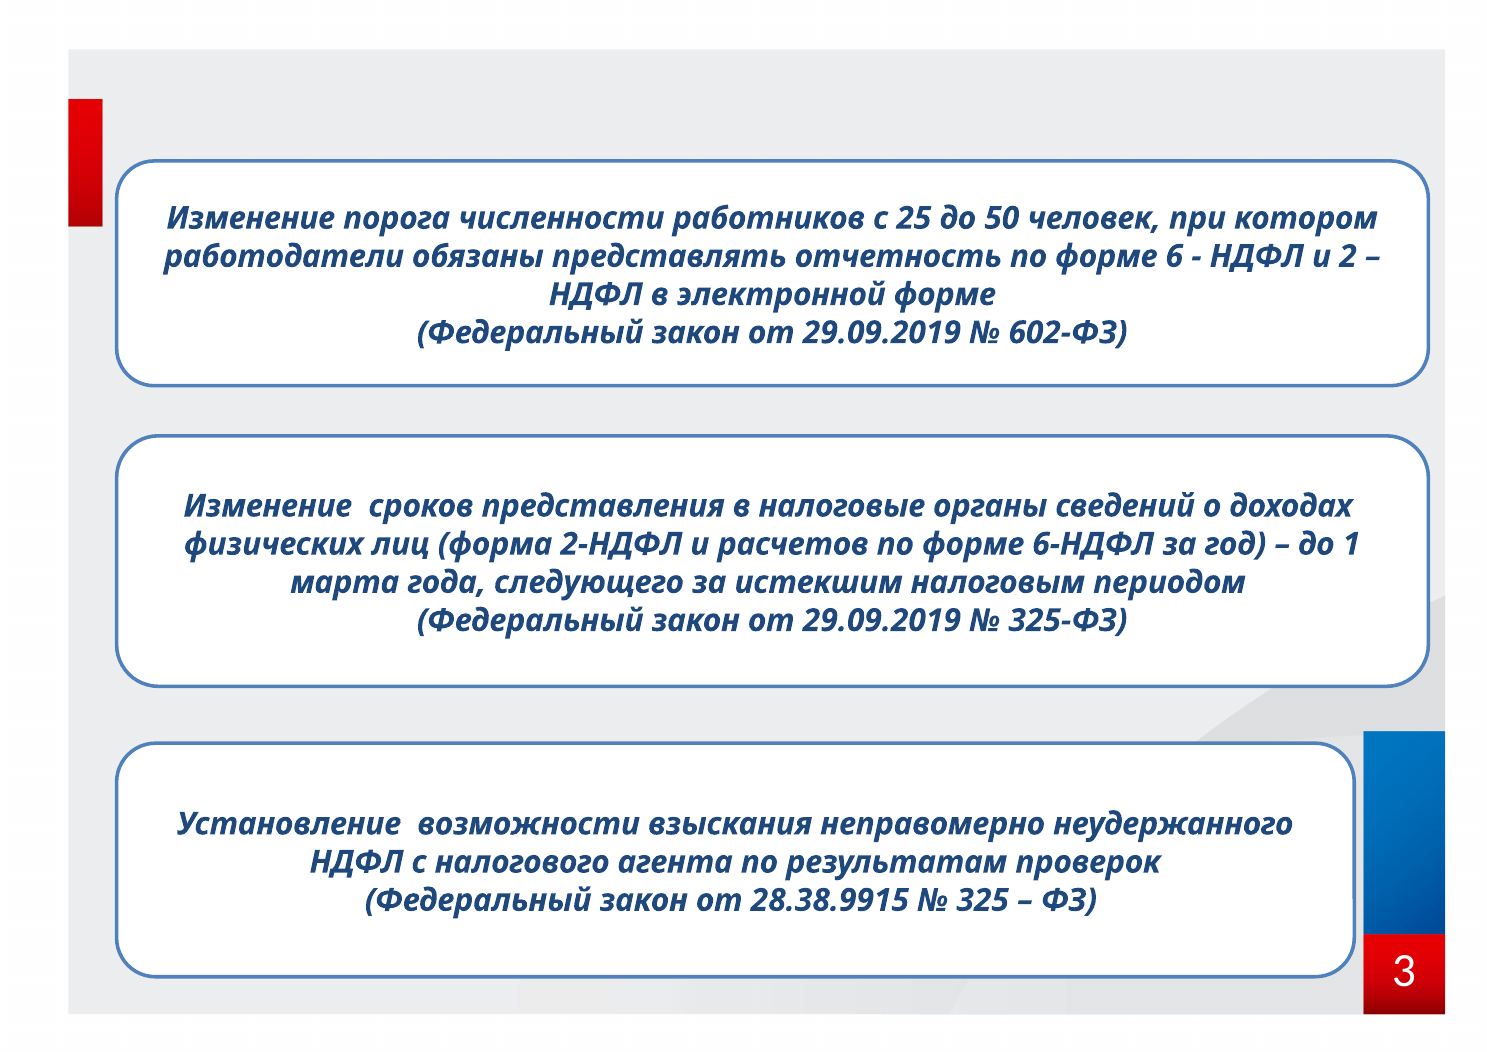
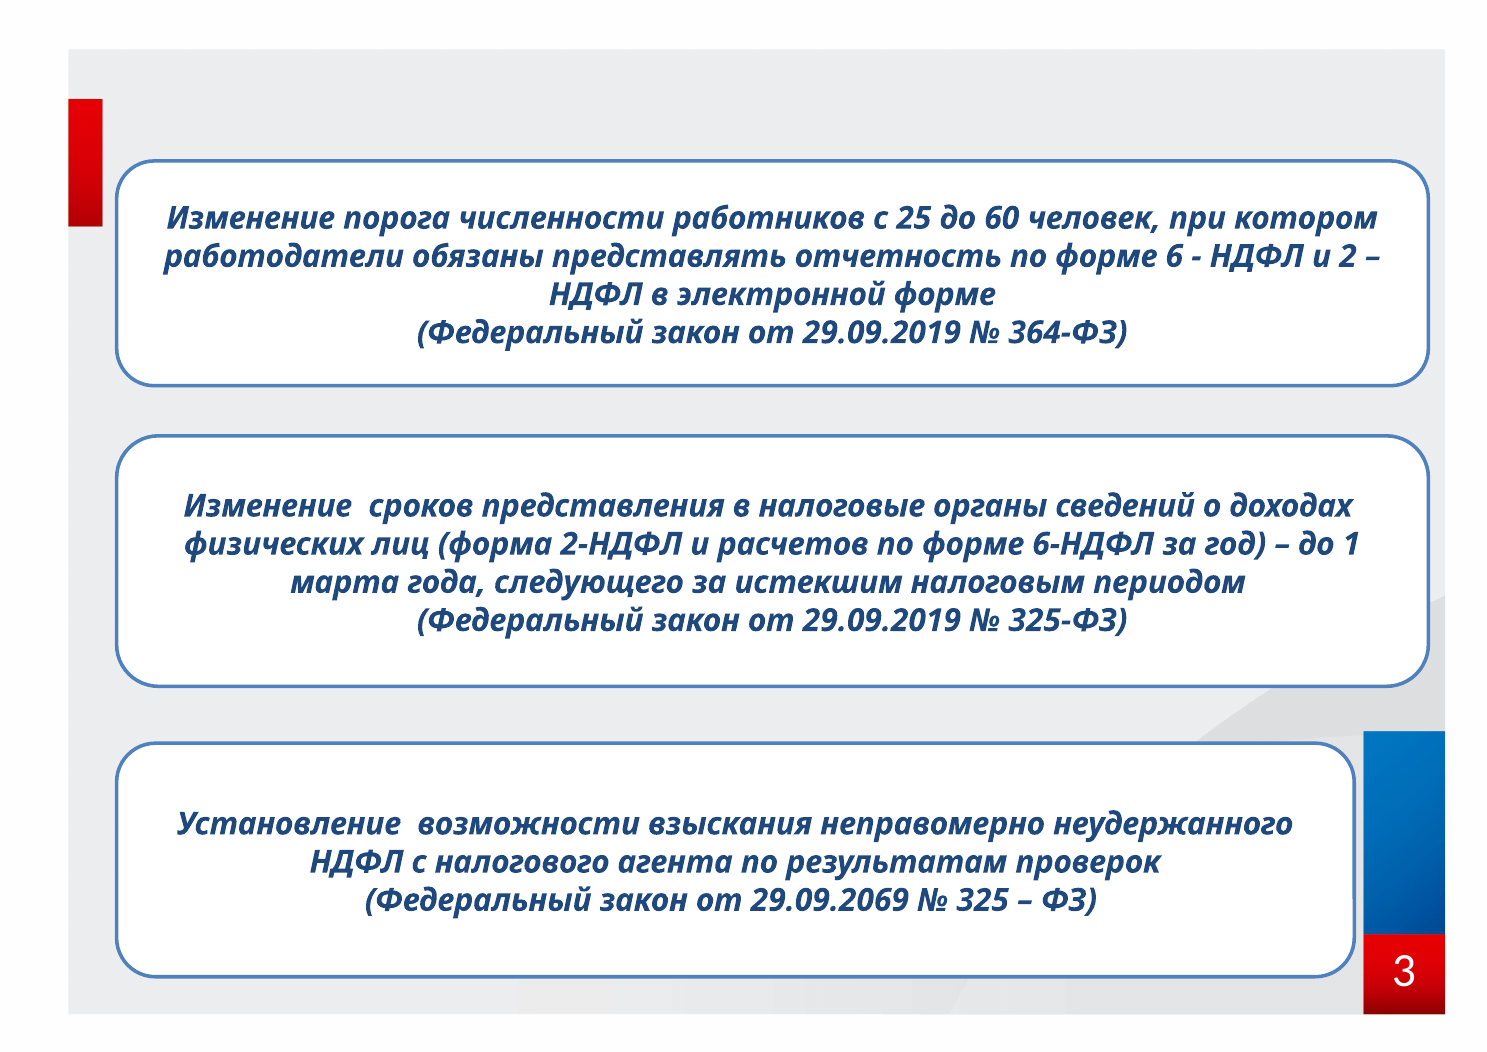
50: 50 -> 60
602-ФЗ: 602-ФЗ -> 364-ФЗ
28.38.9915: 28.38.9915 -> 29.09.2069
